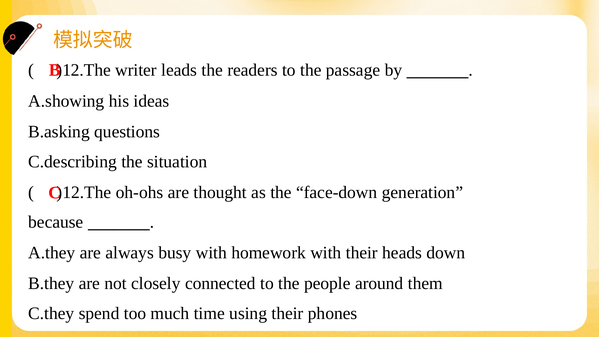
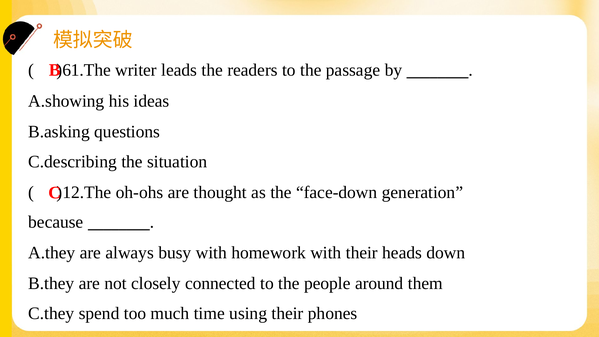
)12.The at (84, 70): )12.The -> )61.The
